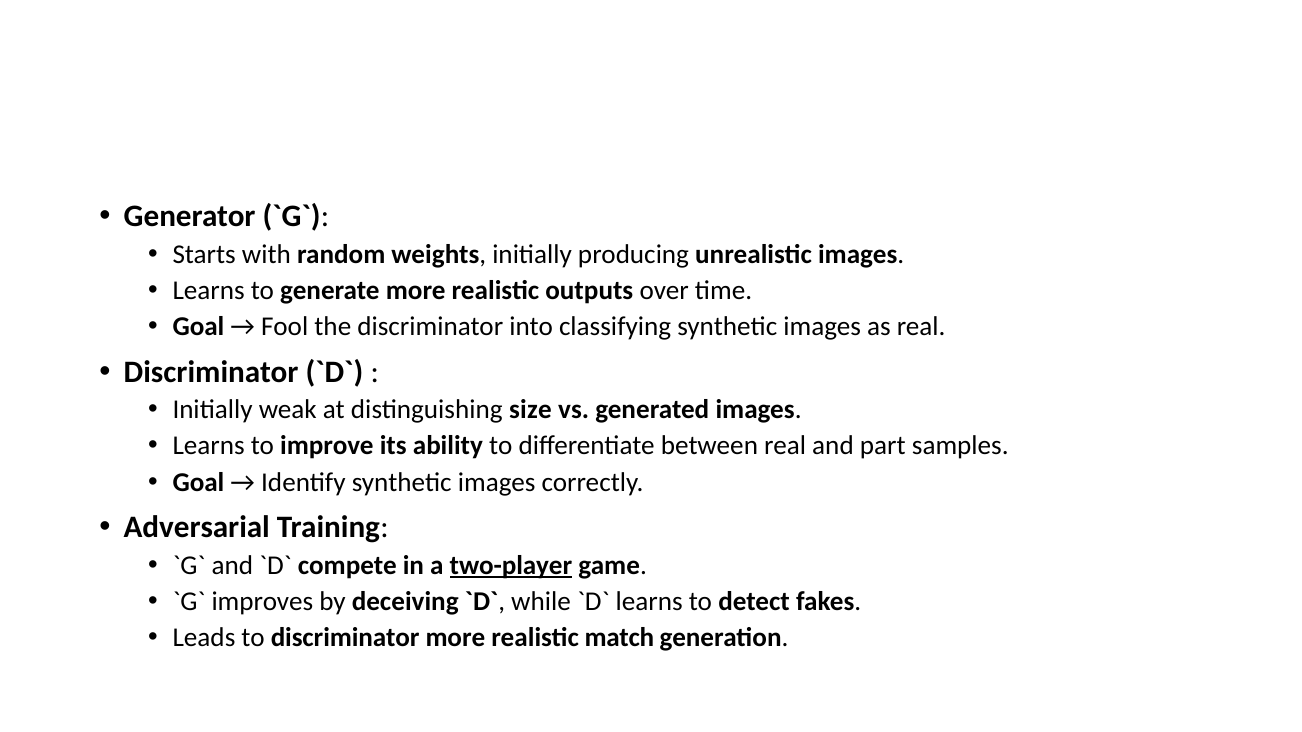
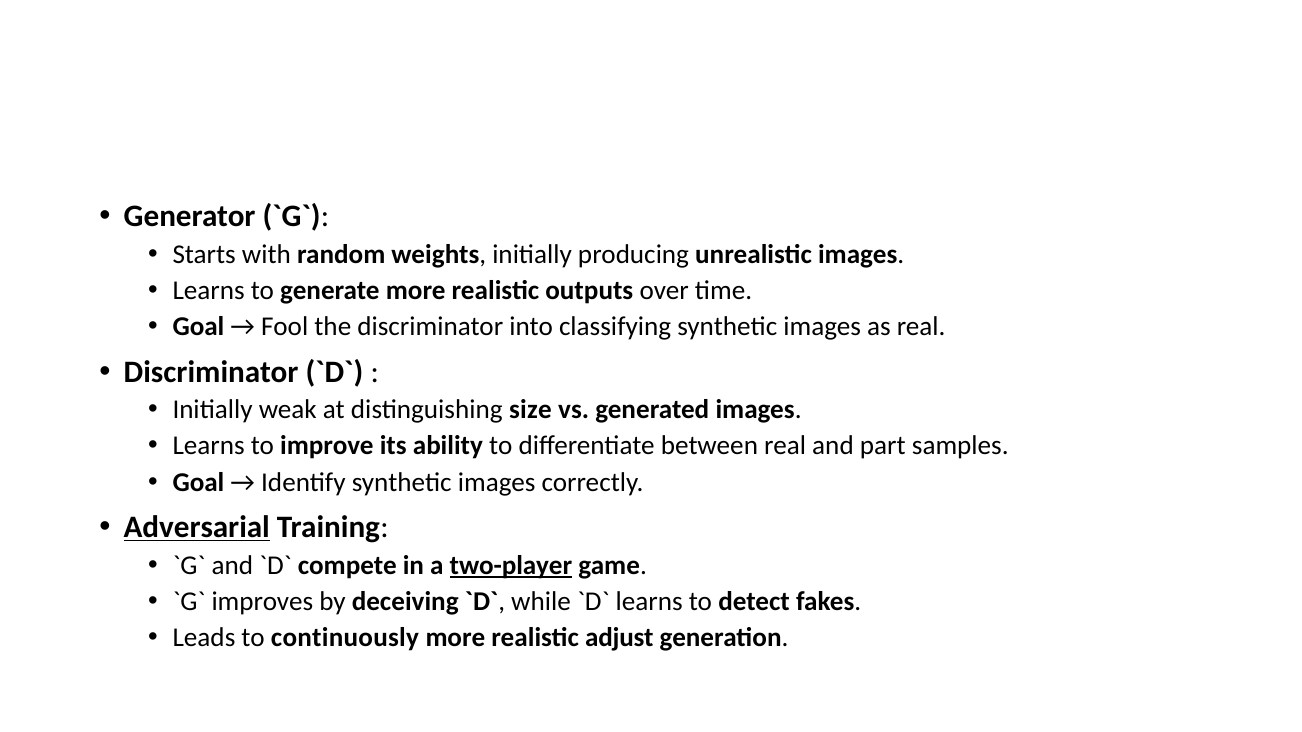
Adversarial underline: none -> present
to discriminator: discriminator -> continuously
match: match -> adjust
